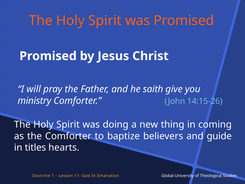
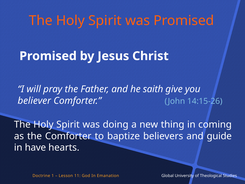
ministry: ministry -> believer
titles: titles -> have
